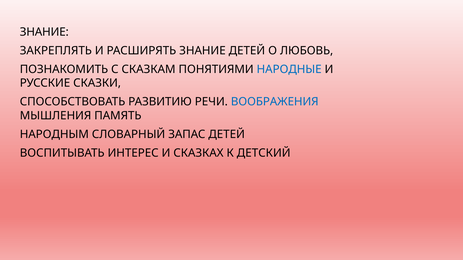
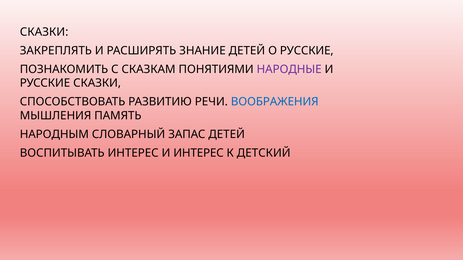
ЗНАНИЕ at (44, 32): ЗНАНИЕ -> СКАЗКИ
О ЛЮБОВЬ: ЛЮБОВЬ -> РУССКИЕ
НАРОДНЫЕ colour: blue -> purple
И СКАЗКАХ: СКАЗКАХ -> ИНТЕРЕС
